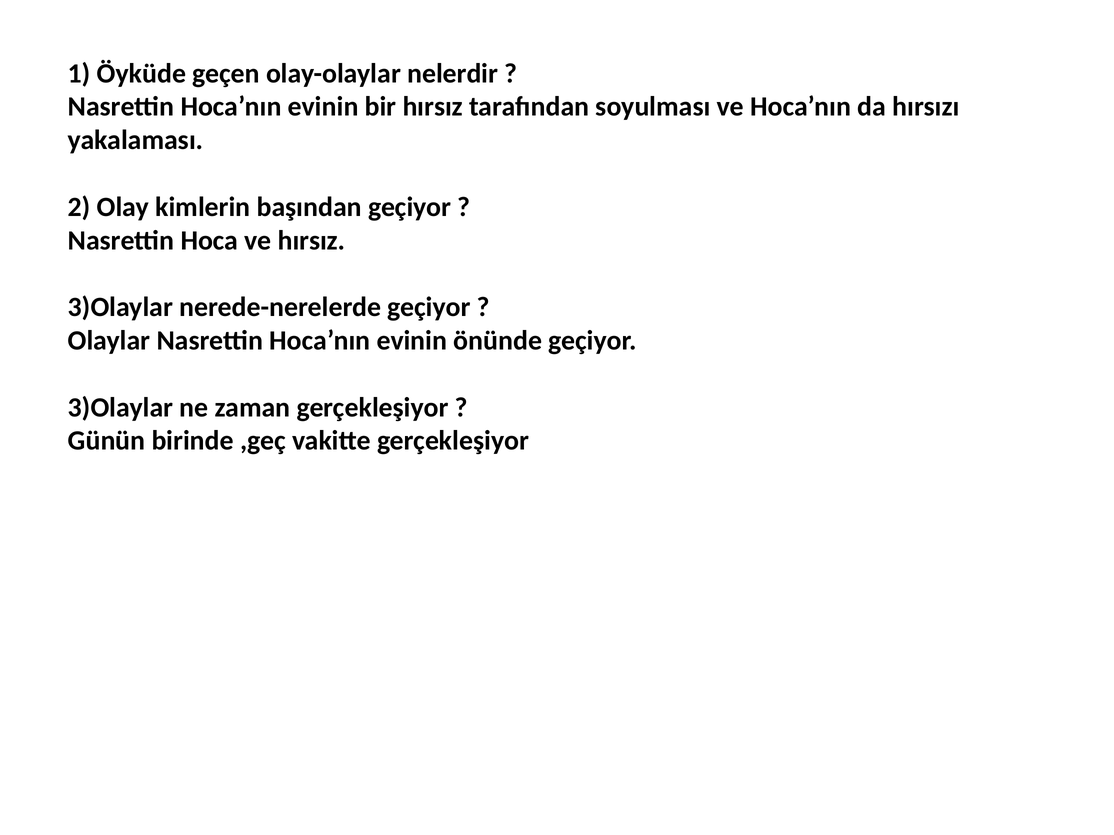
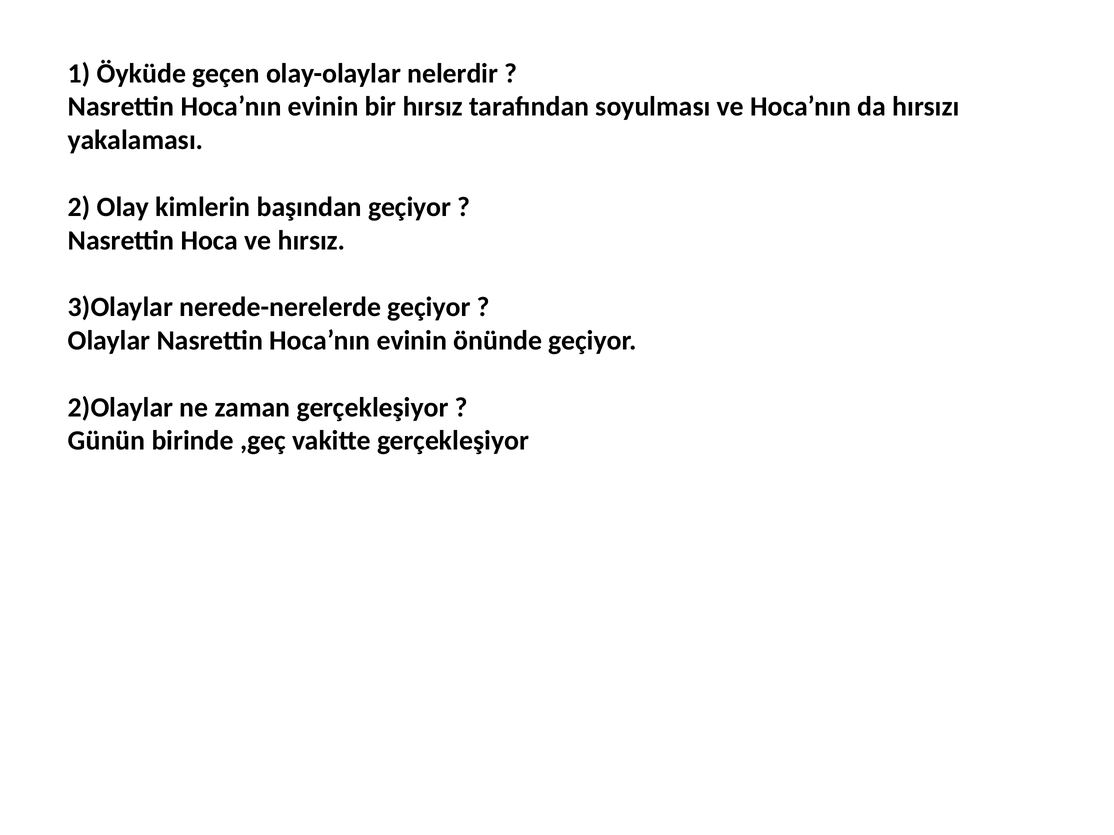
3)Olaylar at (121, 408): 3)Olaylar -> 2)Olaylar
